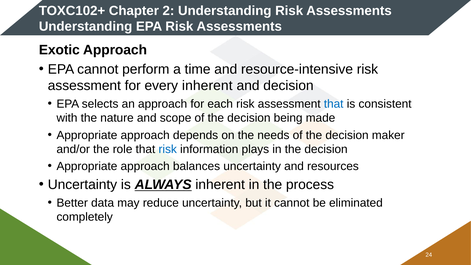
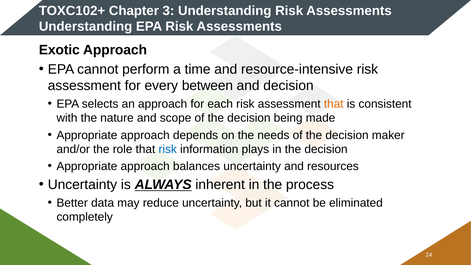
2: 2 -> 3
every inherent: inherent -> between
that at (334, 104) colour: blue -> orange
